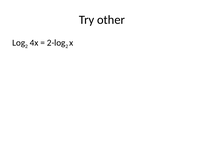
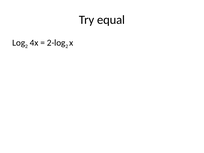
other: other -> equal
